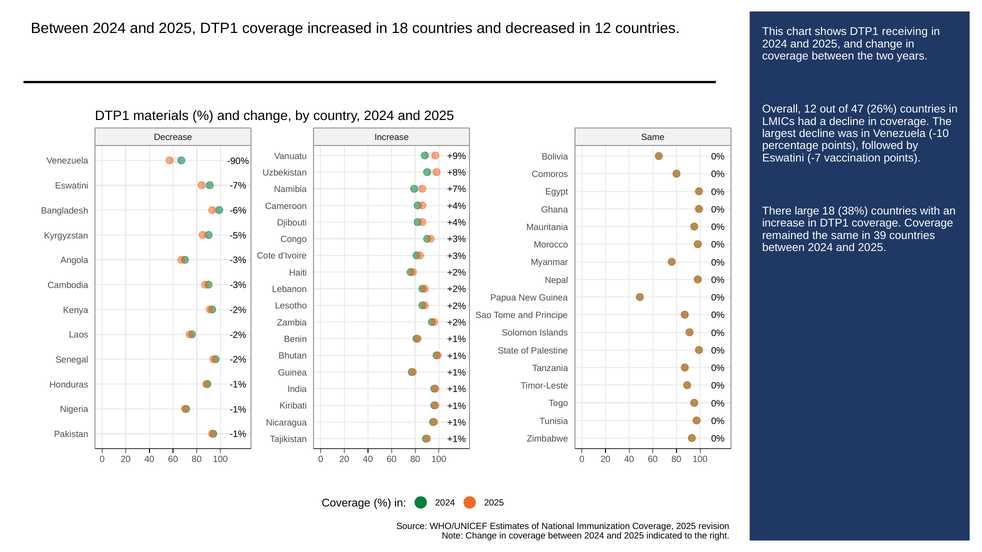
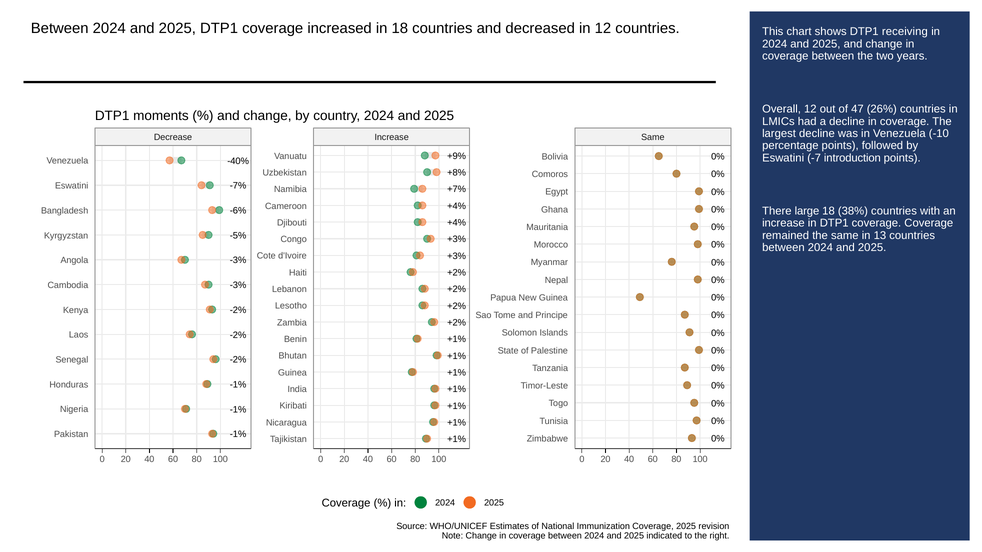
materials: materials -> moments
vaccination: vaccination -> introduction
-90%: -90% -> -40%
39: 39 -> 13
